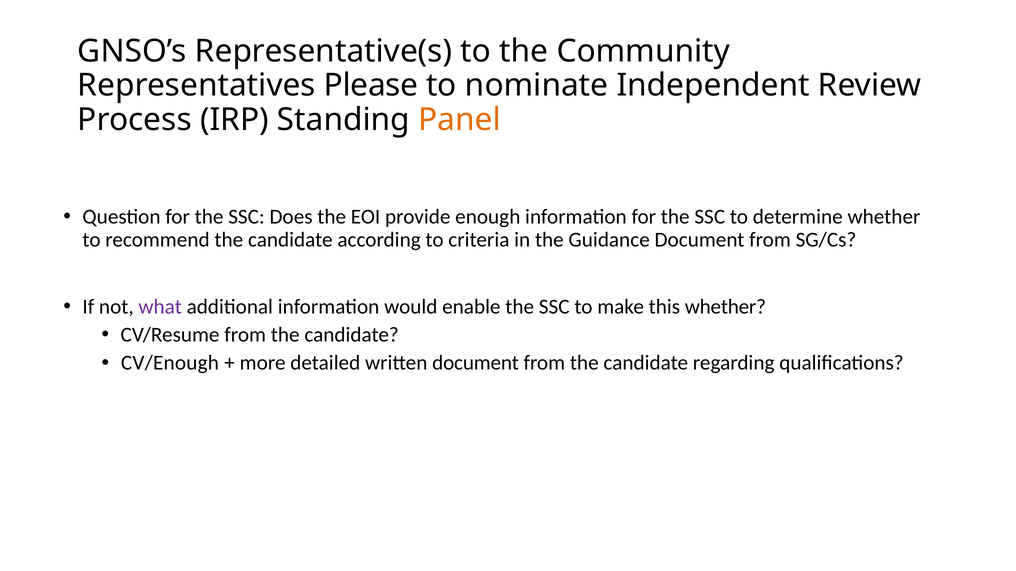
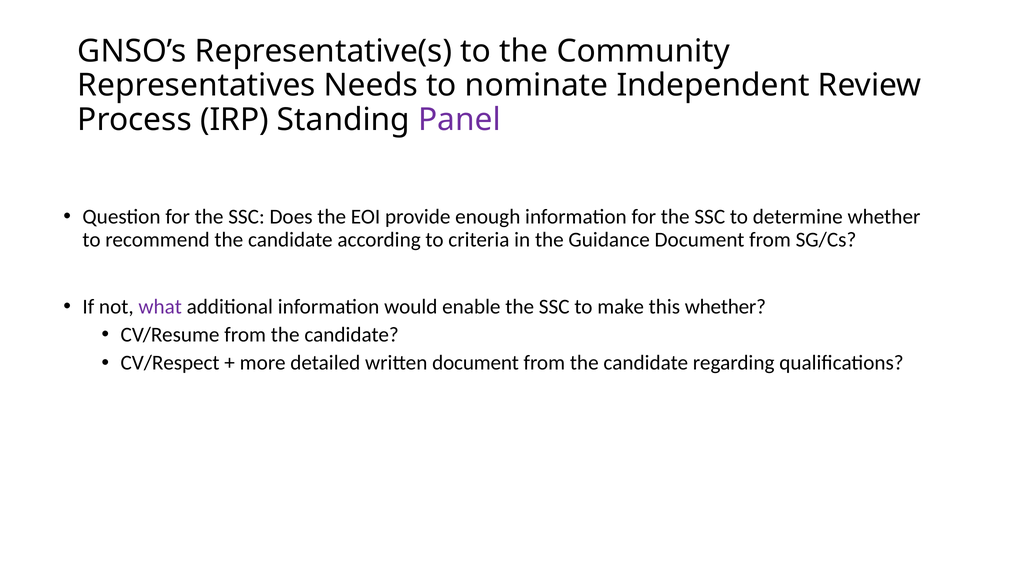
Please: Please -> Needs
Panel colour: orange -> purple
CV/Enough: CV/Enough -> CV/Respect
